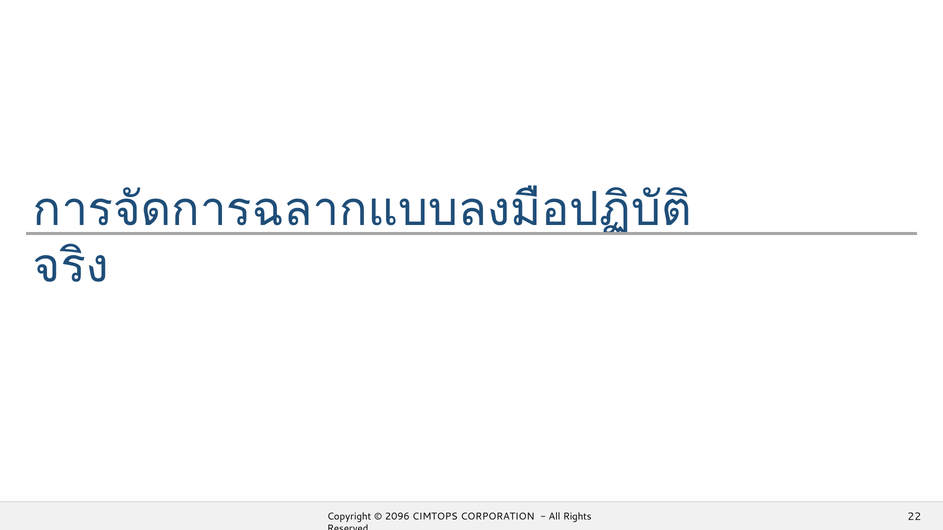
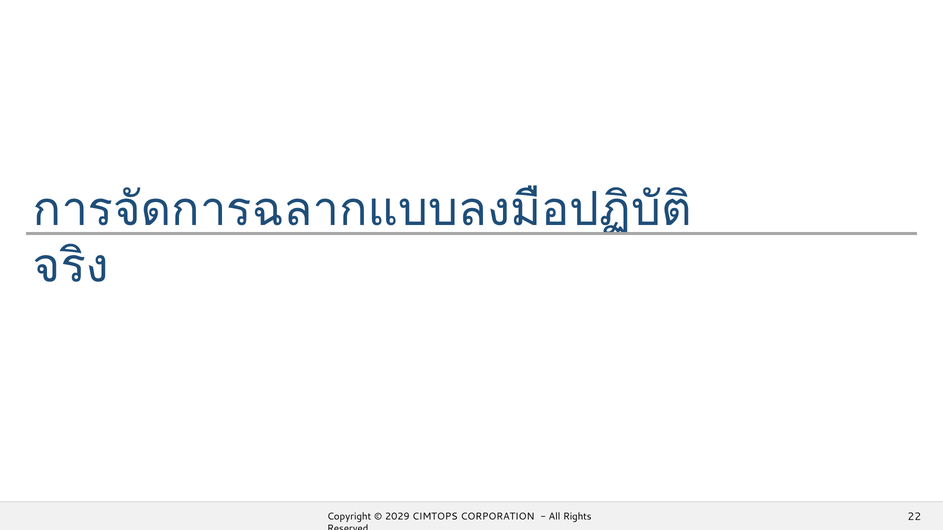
2096: 2096 -> 2029
